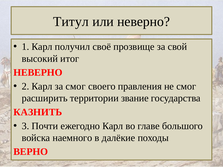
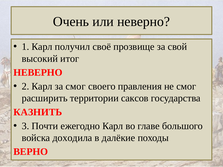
Титул: Титул -> Очень
звание: звание -> саксов
наемного: наемного -> доходила
